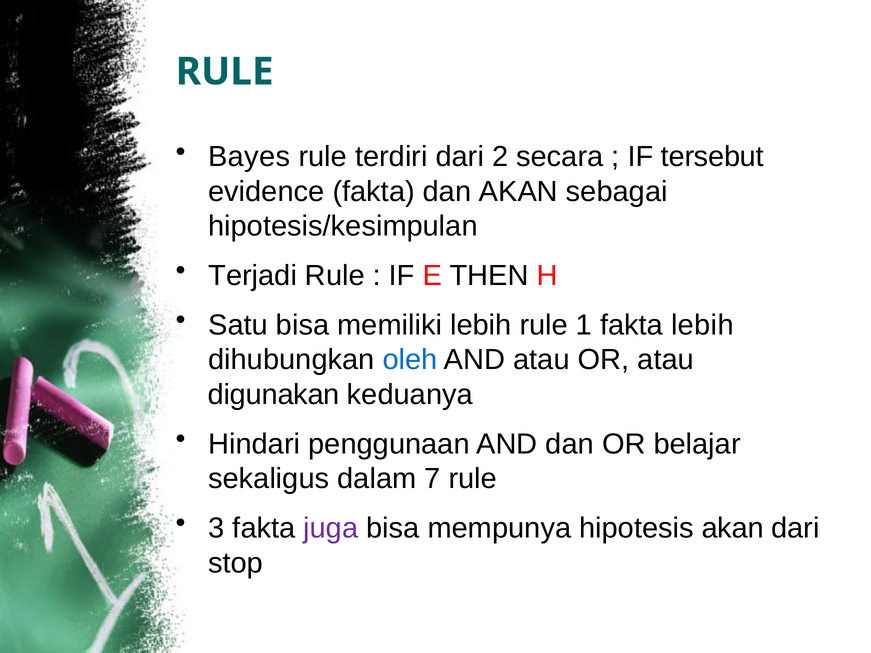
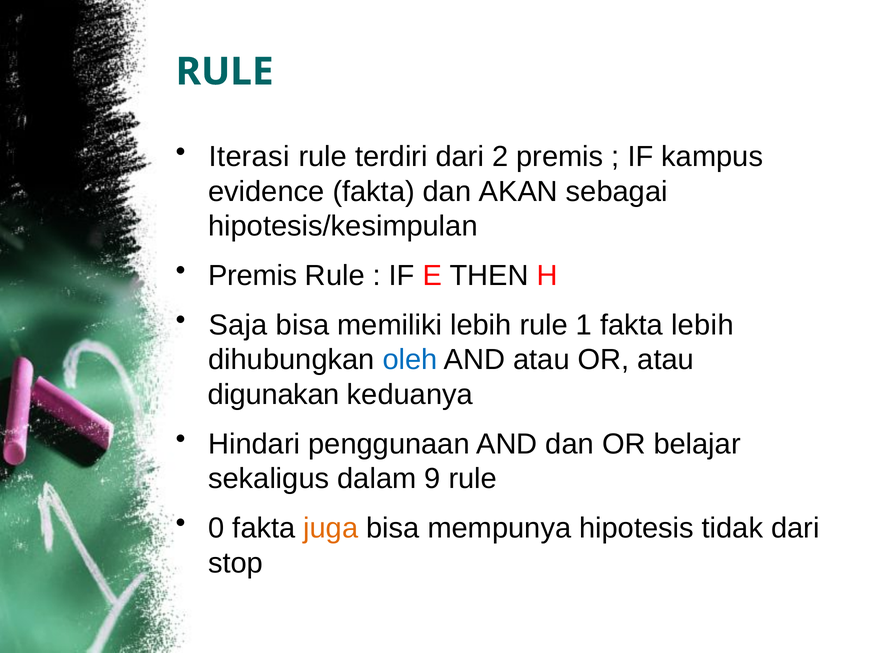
Bayes: Bayes -> Iterasi
2 secara: secara -> premis
tersebut: tersebut -> kampus
Terjadi at (253, 276): Terjadi -> Premis
Satu: Satu -> Saja
7: 7 -> 9
3: 3 -> 0
juga colour: purple -> orange
hipotesis akan: akan -> tidak
